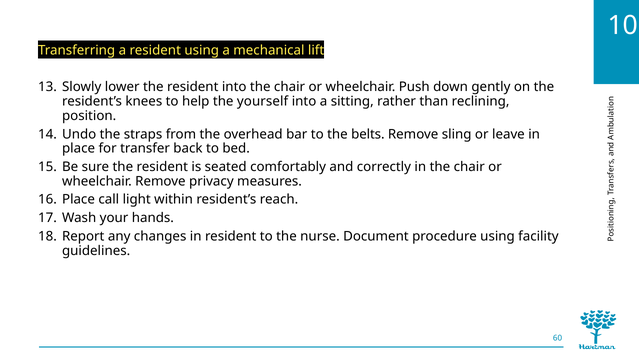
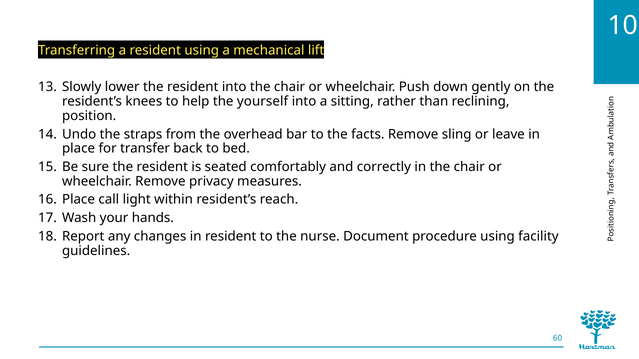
belts: belts -> facts
